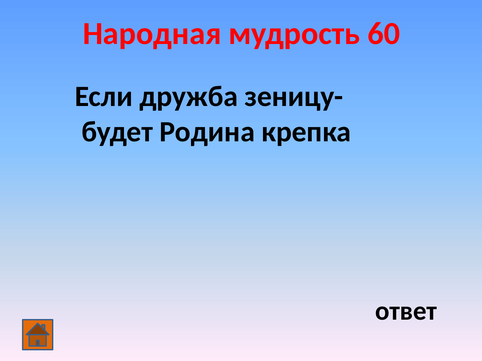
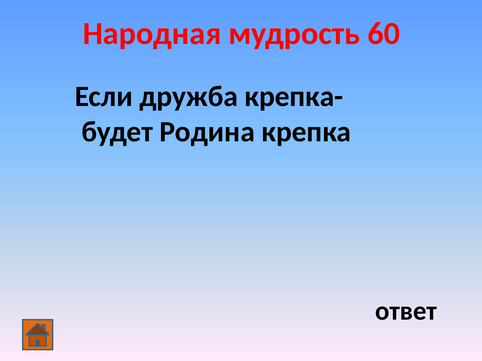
зеницу-: зеницу- -> крепка-
